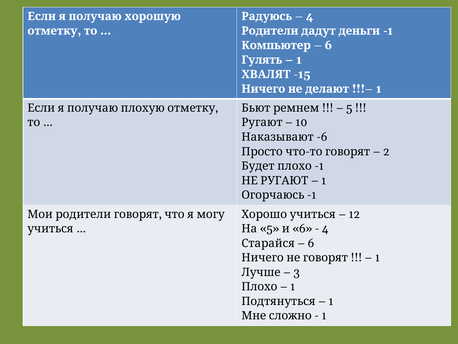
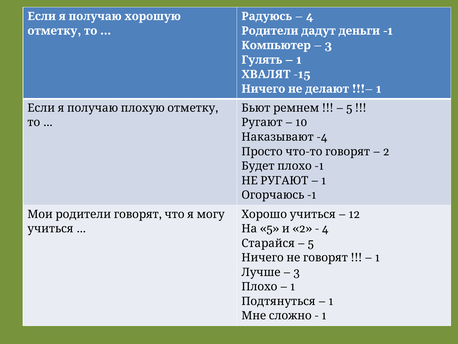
6 at (328, 45): 6 -> 3
-6: -6 -> -4
5 6: 6 -> 2
6 at (311, 243): 6 -> 5
